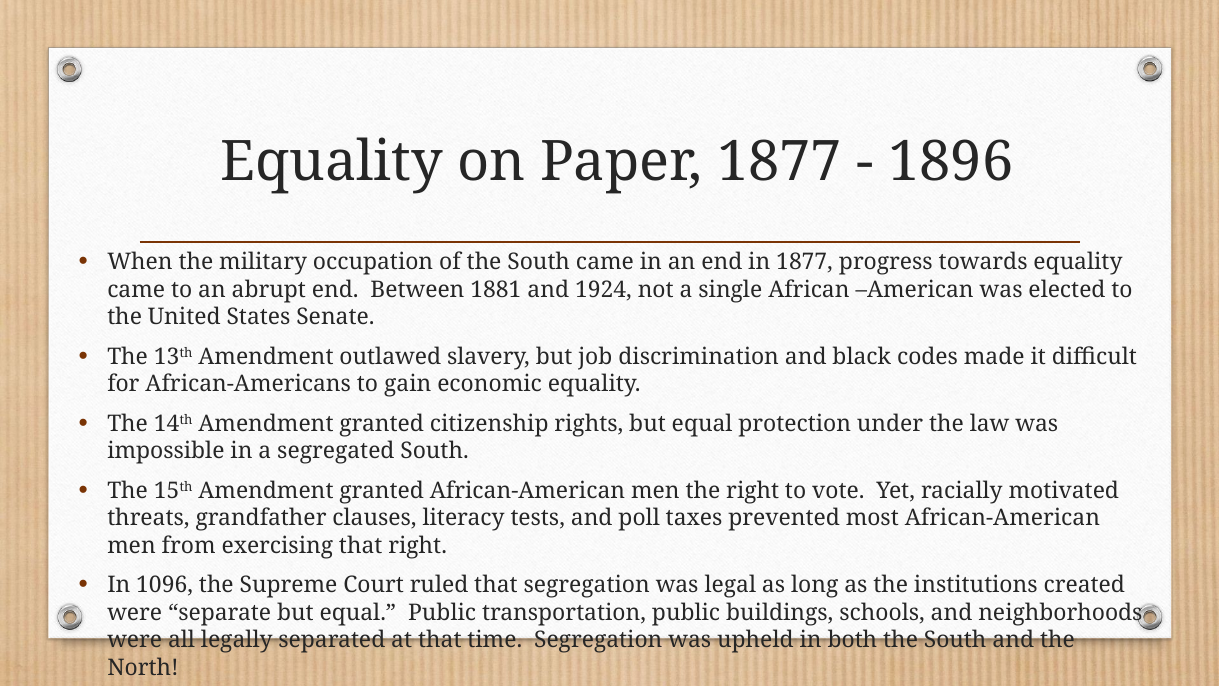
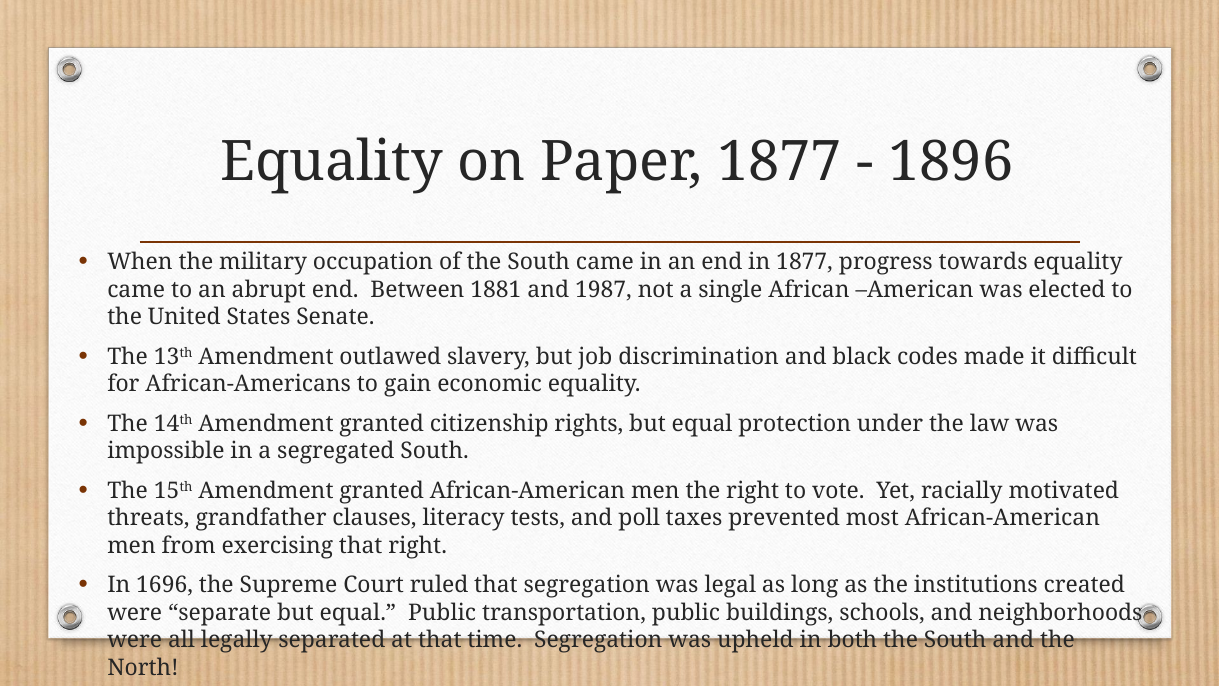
1924: 1924 -> 1987
1096: 1096 -> 1696
